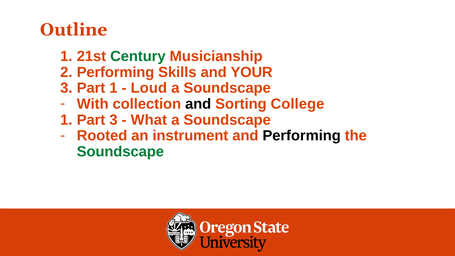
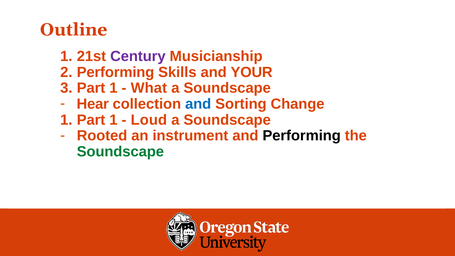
Century colour: green -> purple
Loud: Loud -> What
With: With -> Hear
and at (198, 104) colour: black -> blue
College: College -> Change
1 Part 3: 3 -> 1
What: What -> Loud
